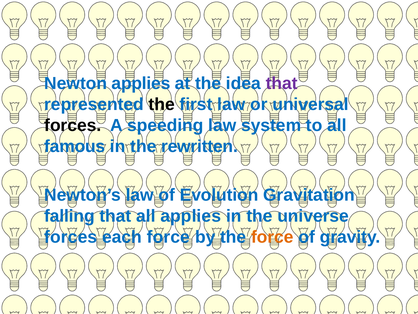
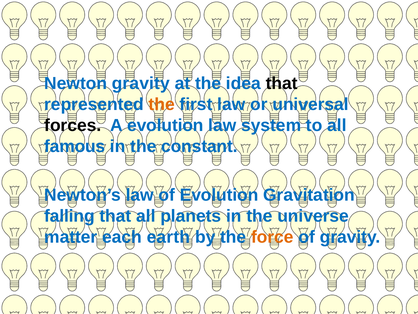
Newton applies: applies -> gravity
that at (282, 83) colour: purple -> black
the at (162, 104) colour: black -> orange
A speeding: speeding -> evolution
rewritten: rewritten -> constant
all applies: applies -> planets
forces at (71, 237): forces -> matter
each force: force -> earth
